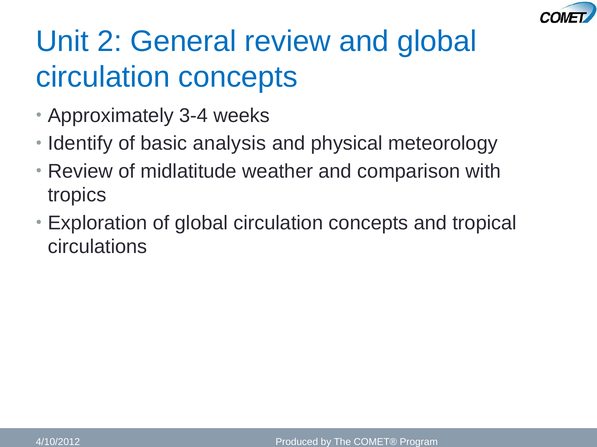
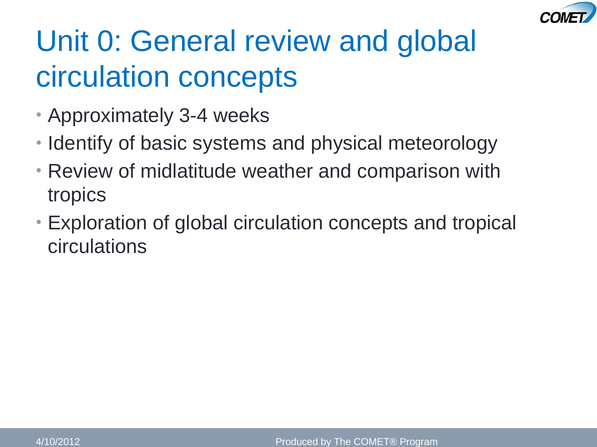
2: 2 -> 0
analysis: analysis -> systems
